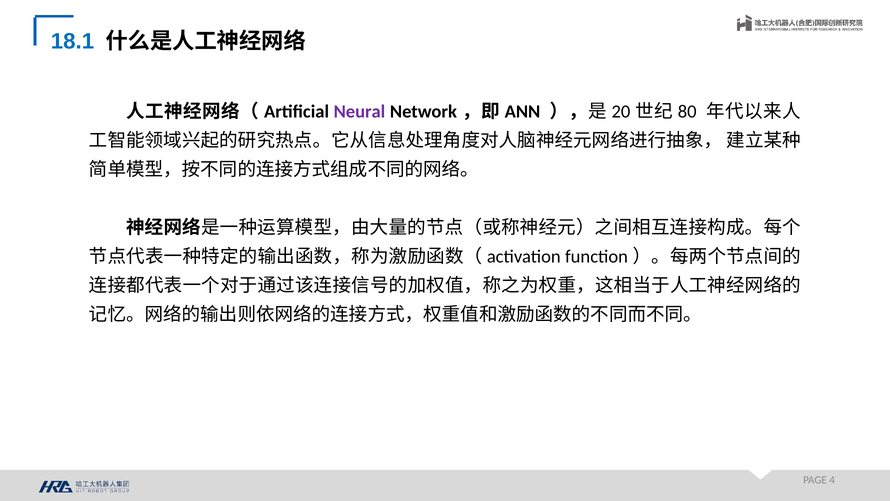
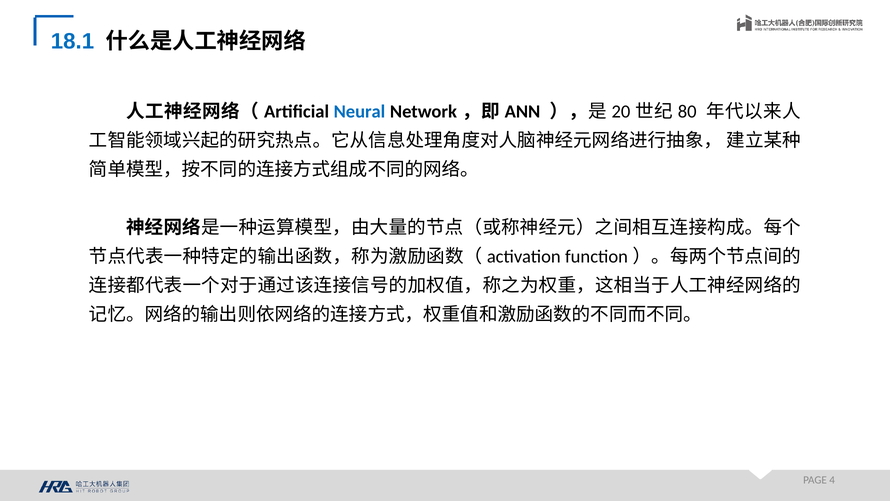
Neural colour: purple -> blue
